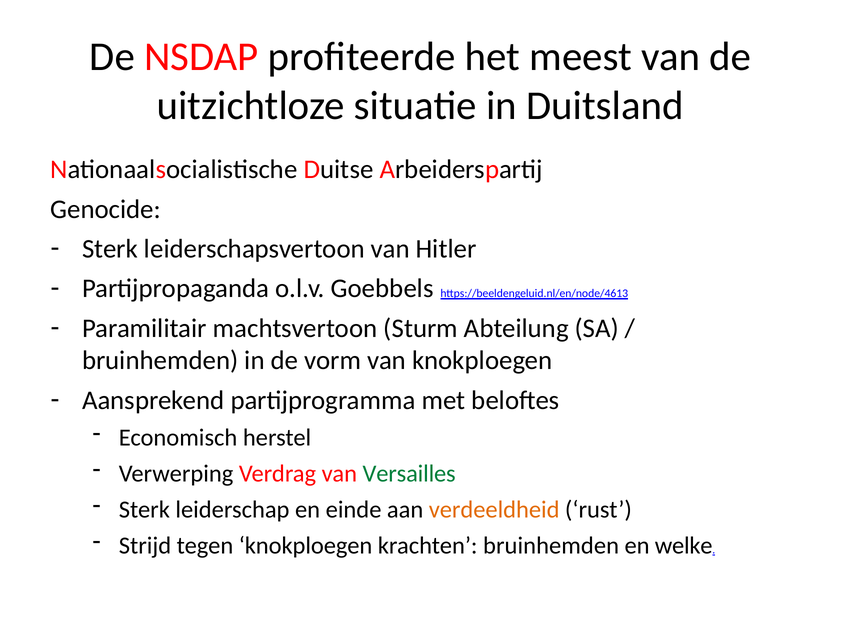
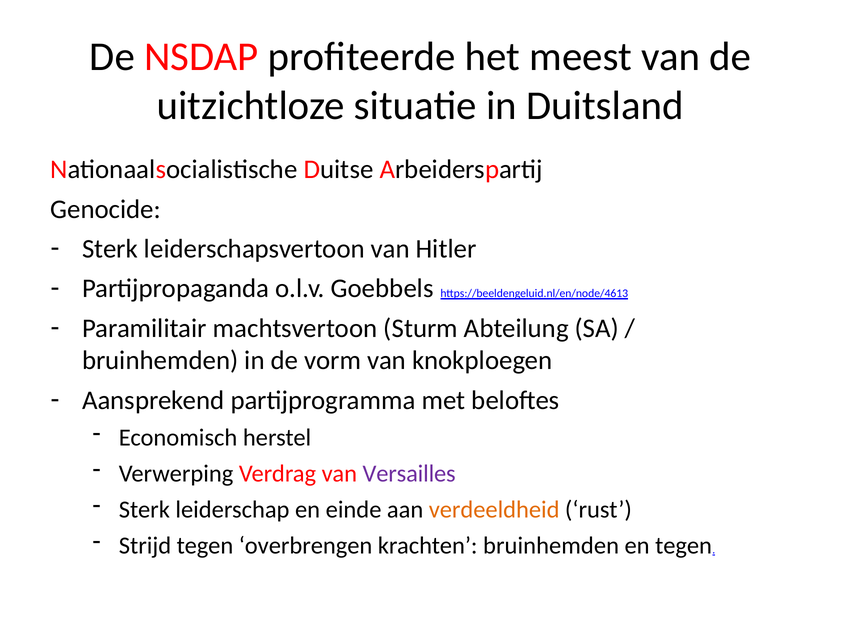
Versailles colour: green -> purple
tegen knokploegen: knokploegen -> overbrengen
en welke: welke -> tegen
